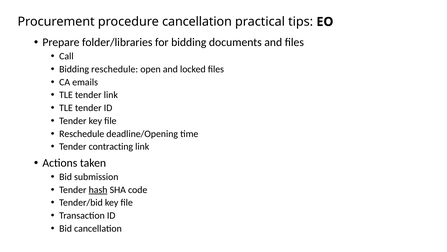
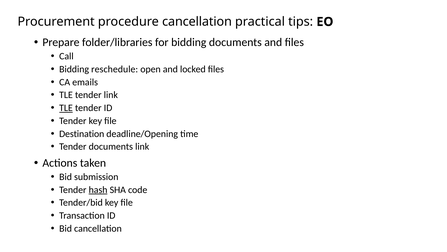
TLE at (66, 108) underline: none -> present
Reschedule at (82, 134): Reschedule -> Destination
Tender contracting: contracting -> documents
